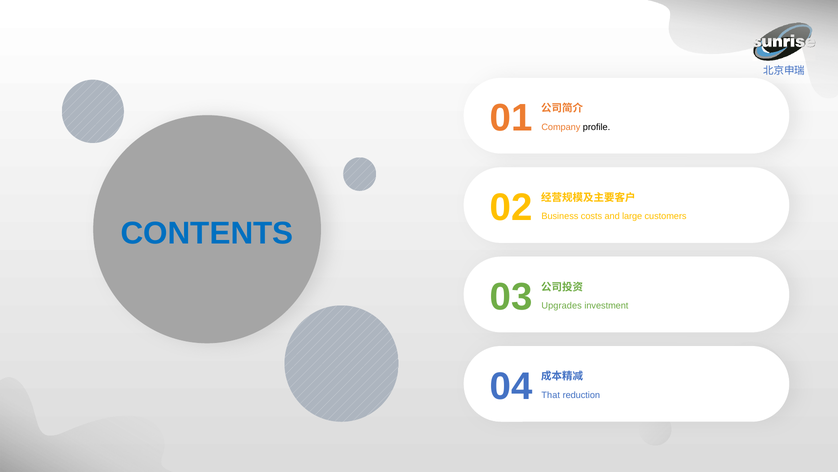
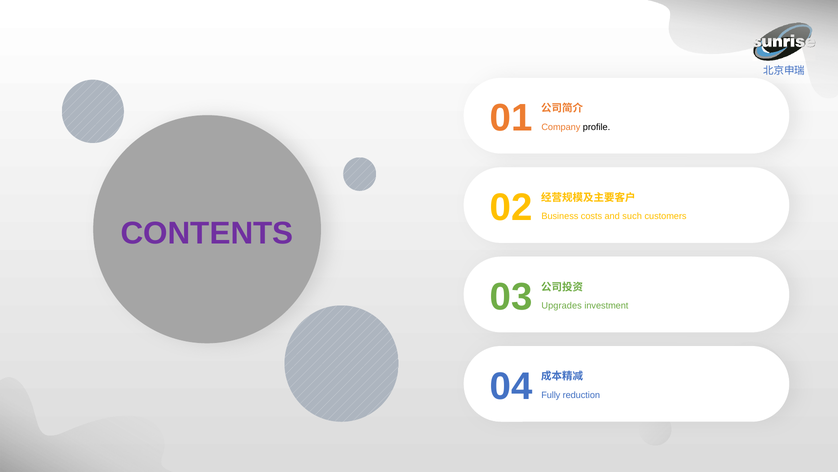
large: large -> such
CONTENTS colour: blue -> purple
That: That -> Fully
